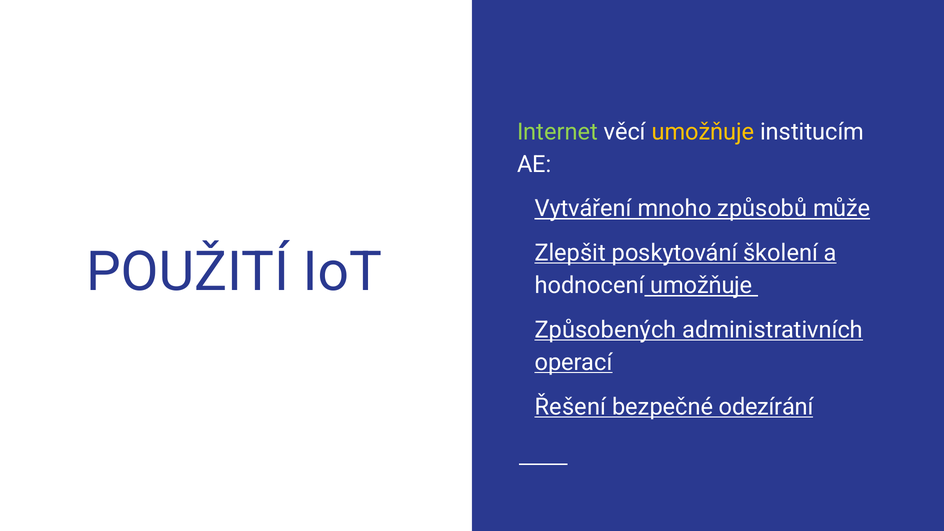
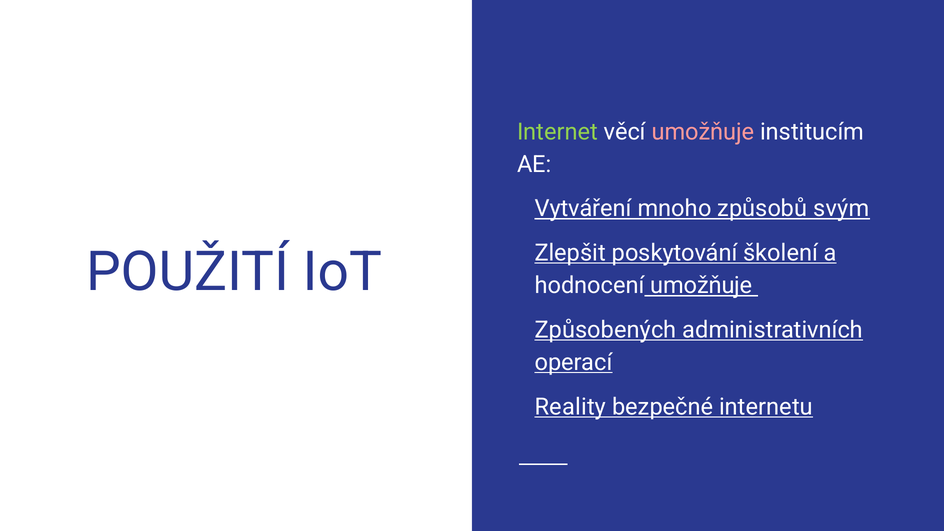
umožňuje at (703, 132) colour: yellow -> pink
může: může -> svým
Řešení: Řešení -> Reality
odezírání: odezírání -> internetu
